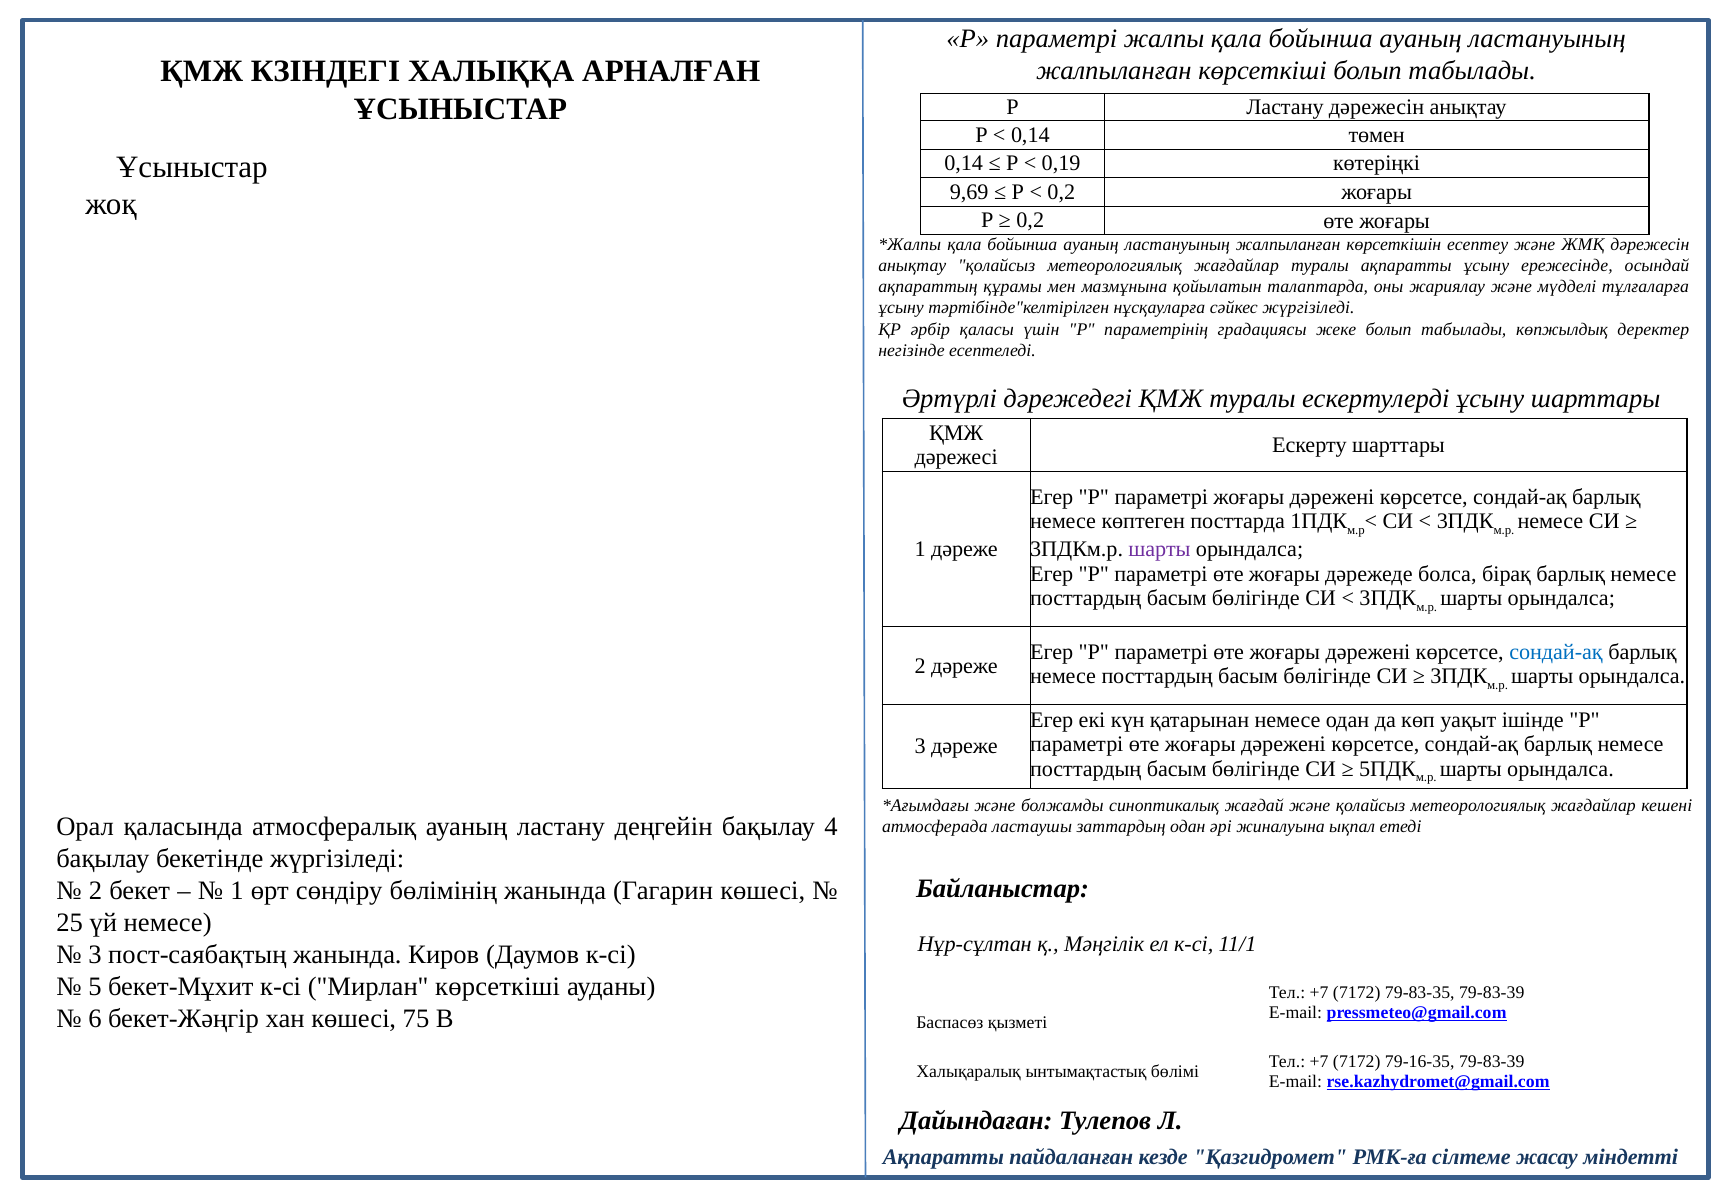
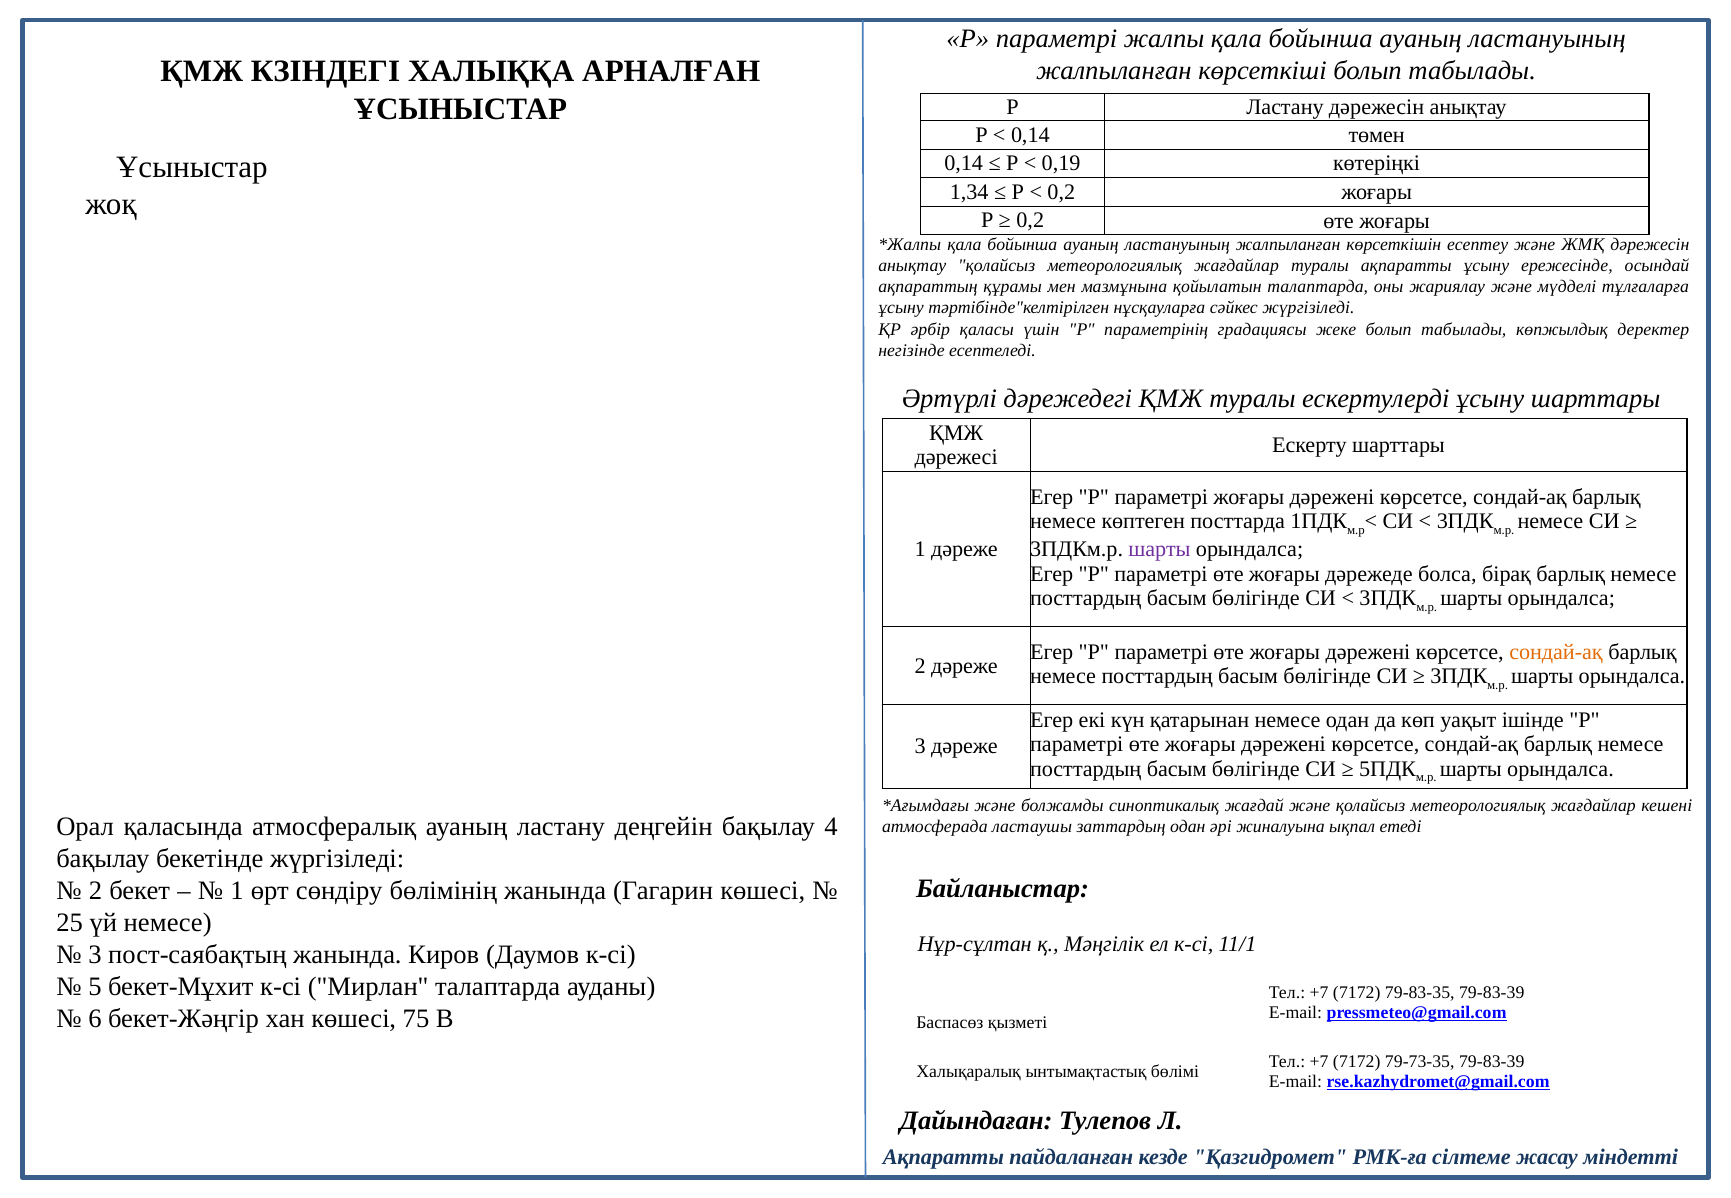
9,69: 9,69 -> 1,34
сондай-ақ at (1556, 652) colour: blue -> orange
Мирлан көрсеткіші: көрсеткіші -> талаптарда
79-16-35: 79-16-35 -> 79-73-35
